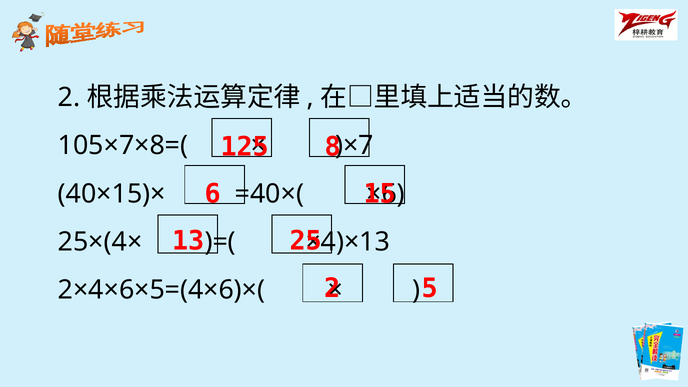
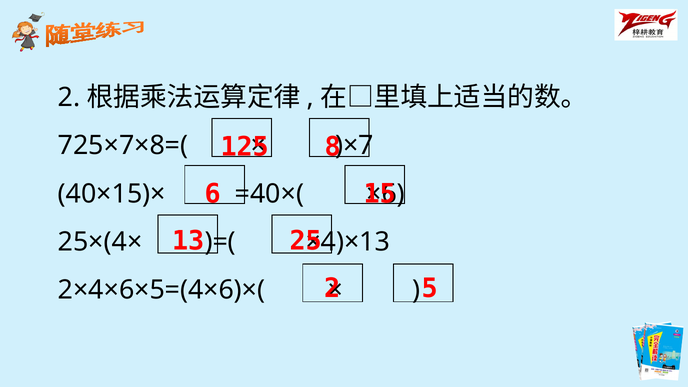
105×7×8=(: 105×7×8=( -> 725×7×8=(
